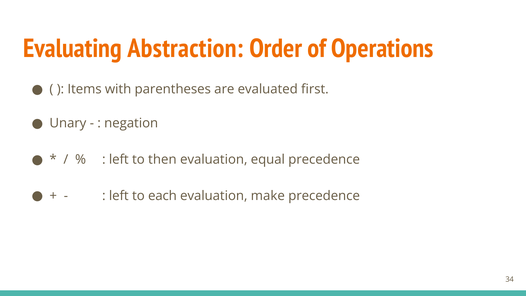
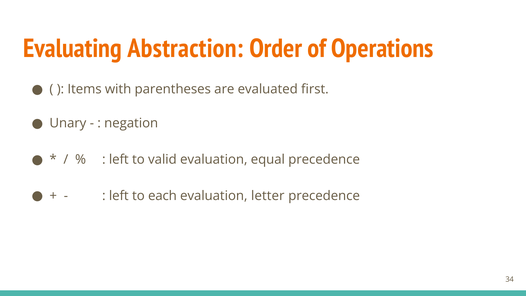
then: then -> valid
make: make -> letter
